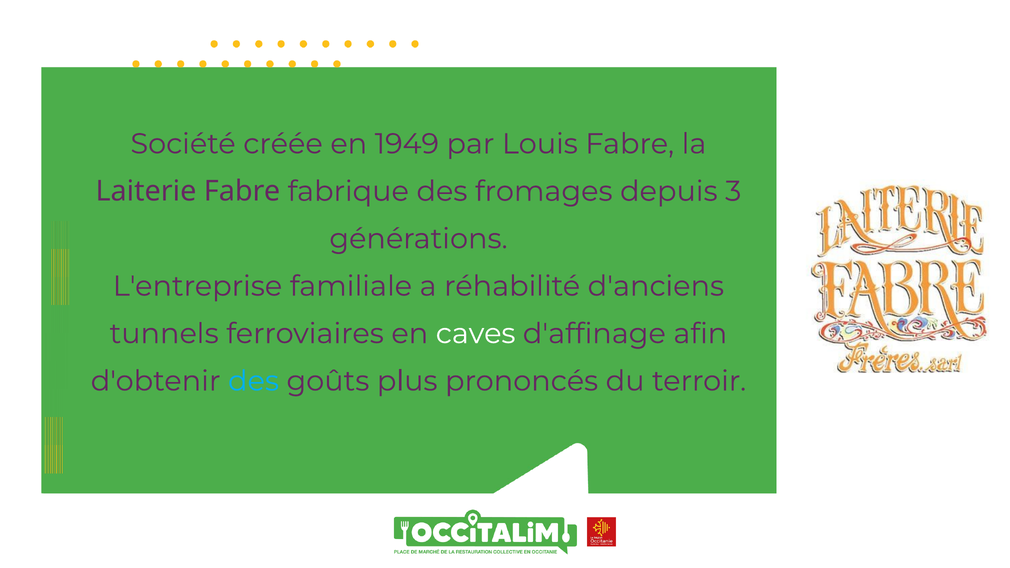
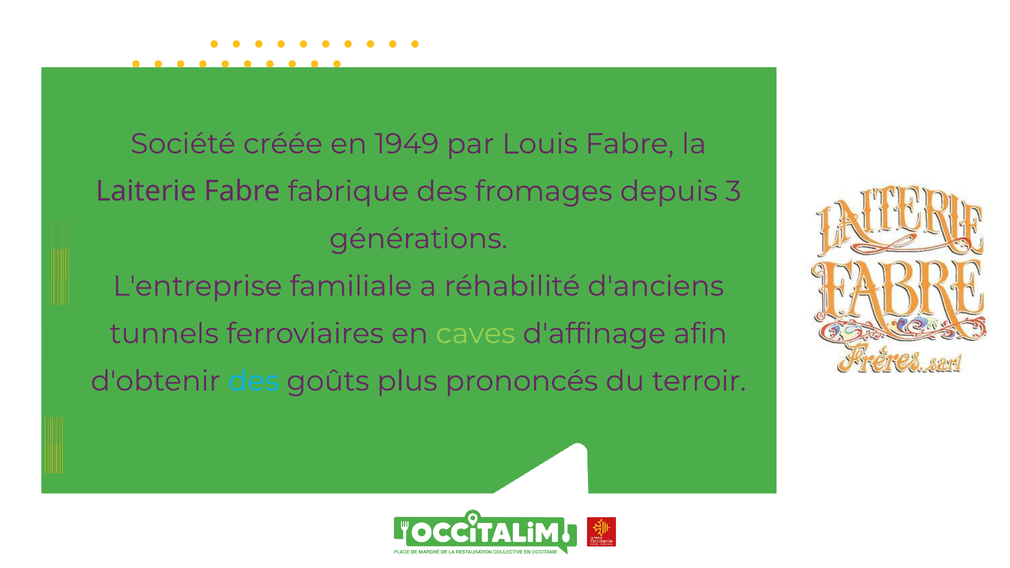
caves colour: white -> light green
